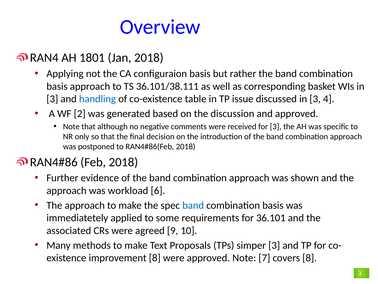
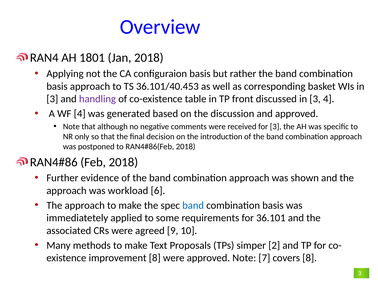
36.101/38.111: 36.101/38.111 -> 36.101/40.453
handling colour: blue -> purple
issue: issue -> front
WF 2: 2 -> 4
simper 3: 3 -> 2
